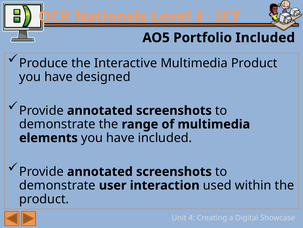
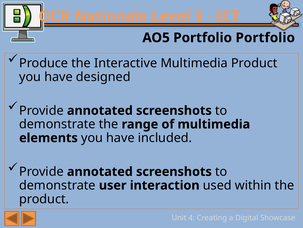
Portfolio Included: Included -> Portfolio
